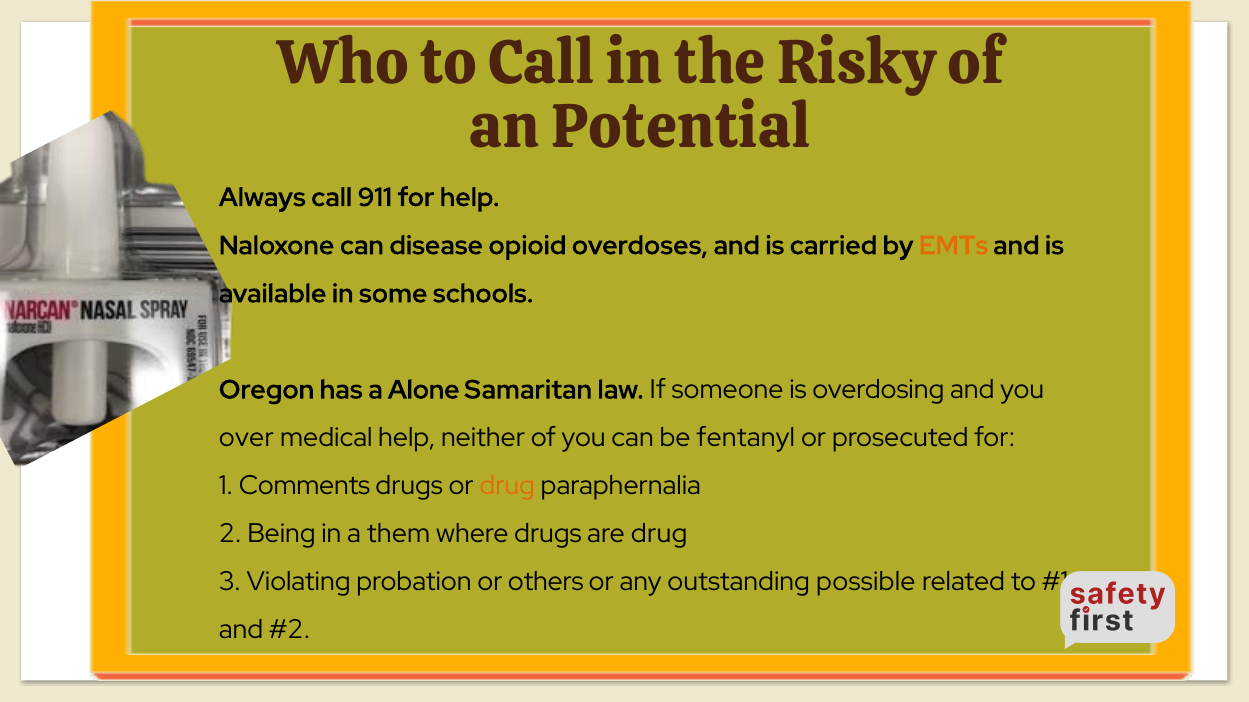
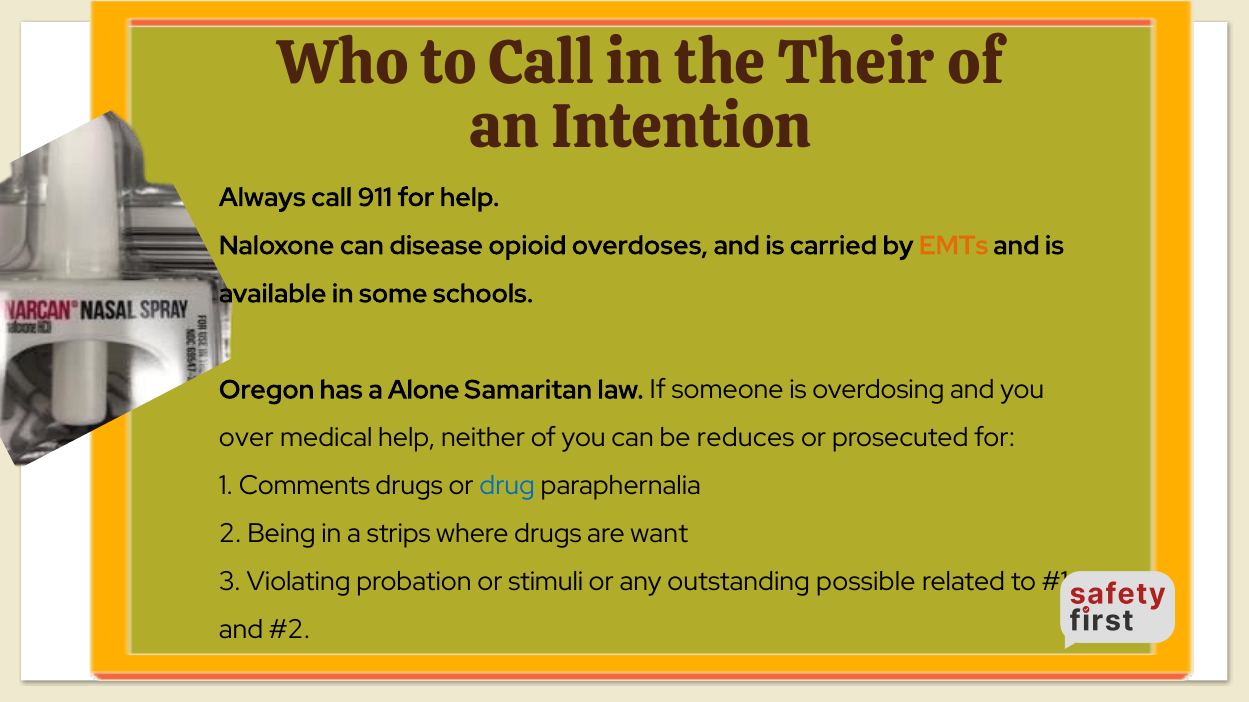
Risky: Risky -> Their
Potential: Potential -> Intention
fentanyl: fentanyl -> reduces
drug at (507, 486) colour: orange -> blue
them: them -> strips
are drug: drug -> want
others: others -> stimuli
